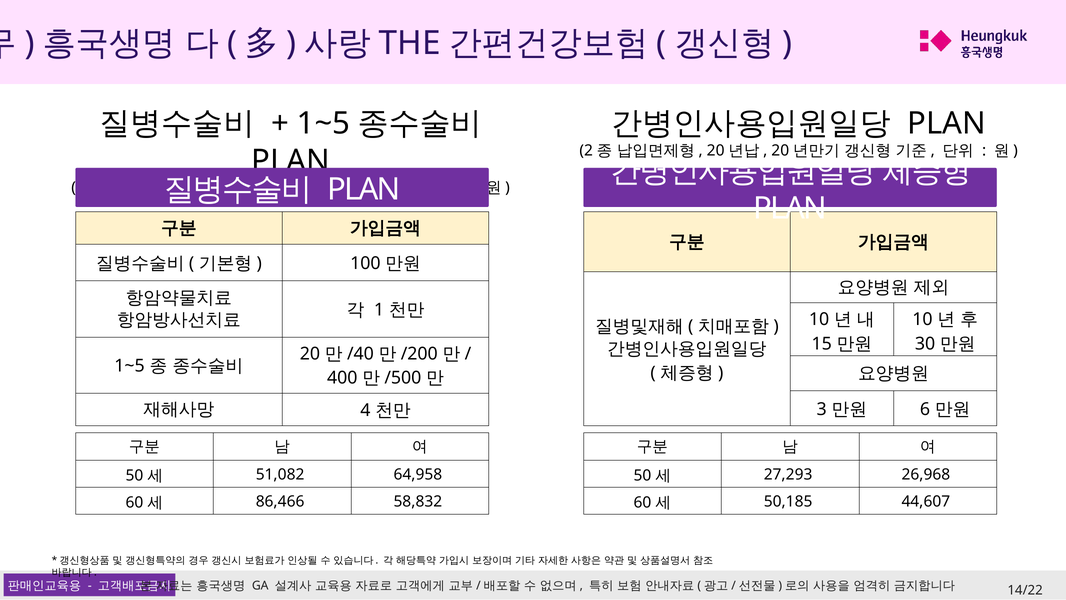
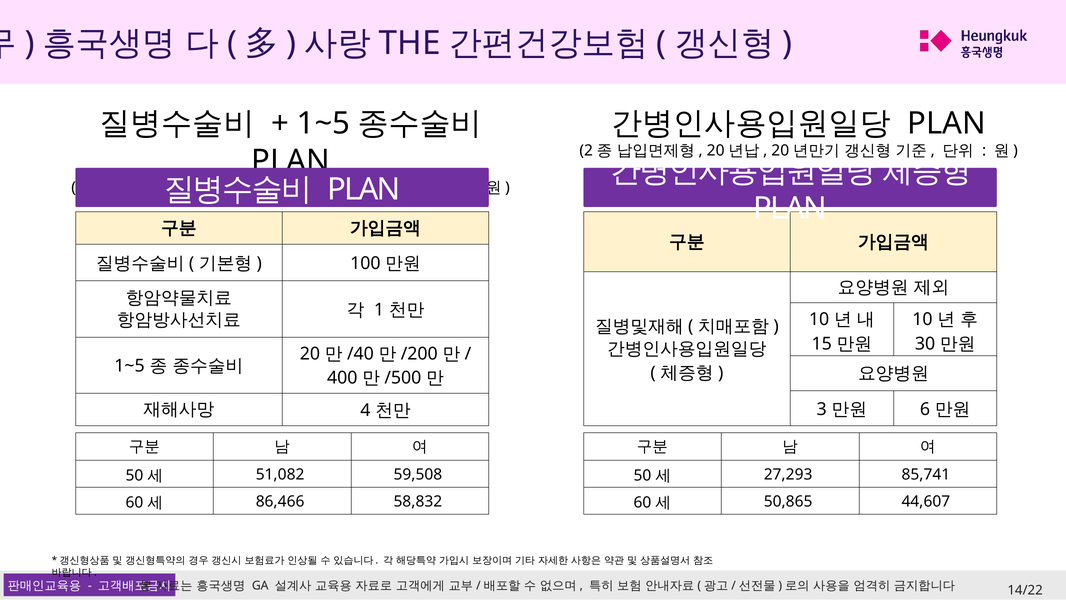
64,958: 64,958 -> 59,508
26,968: 26,968 -> 85,741
50,185: 50,185 -> 50,865
